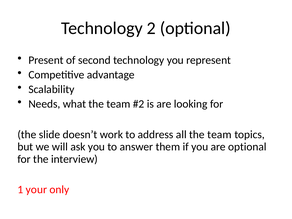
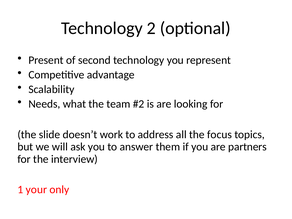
all the team: team -> focus
are optional: optional -> partners
